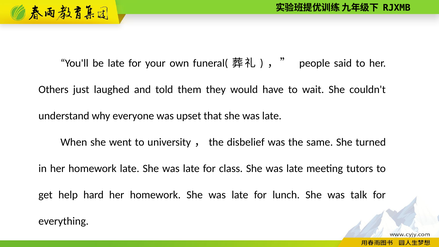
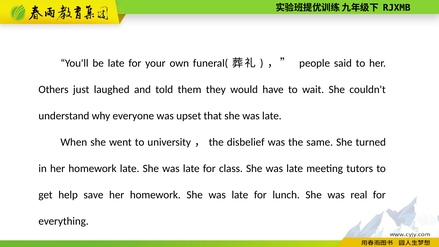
hard: hard -> save
talk: talk -> real
